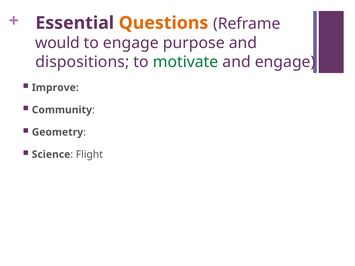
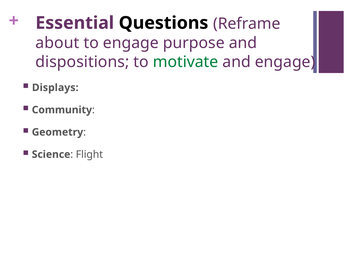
Questions colour: orange -> black
would: would -> about
Improve: Improve -> Displays
